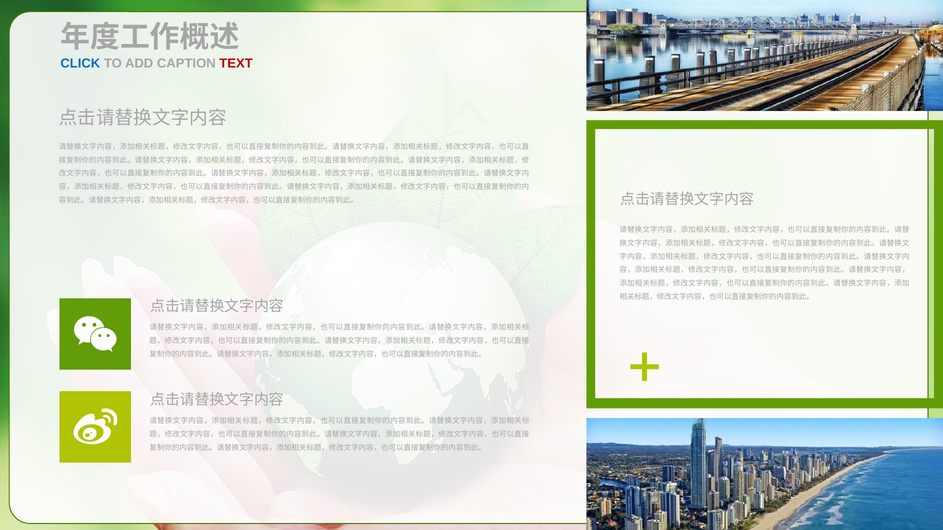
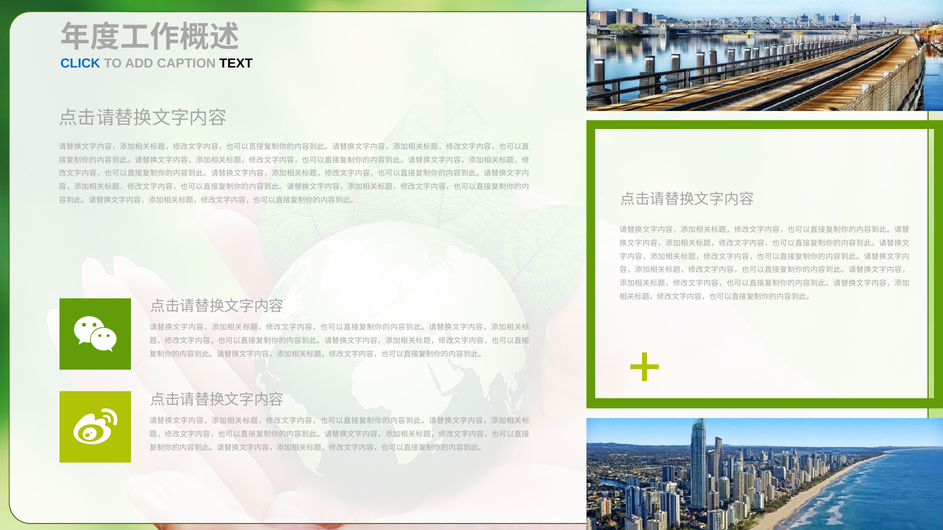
TEXT colour: red -> black
